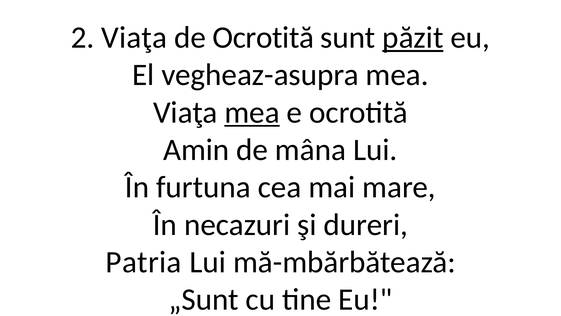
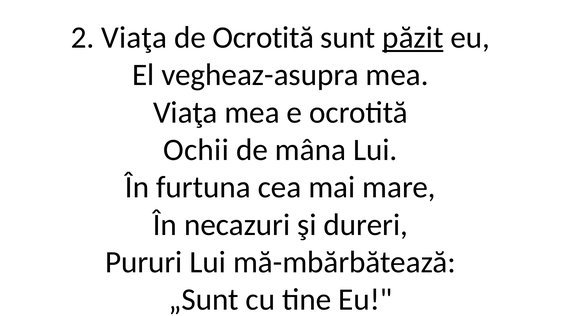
mea at (252, 112) underline: present -> none
Amin: Amin -> Ochii
Patria: Patria -> Pururi
